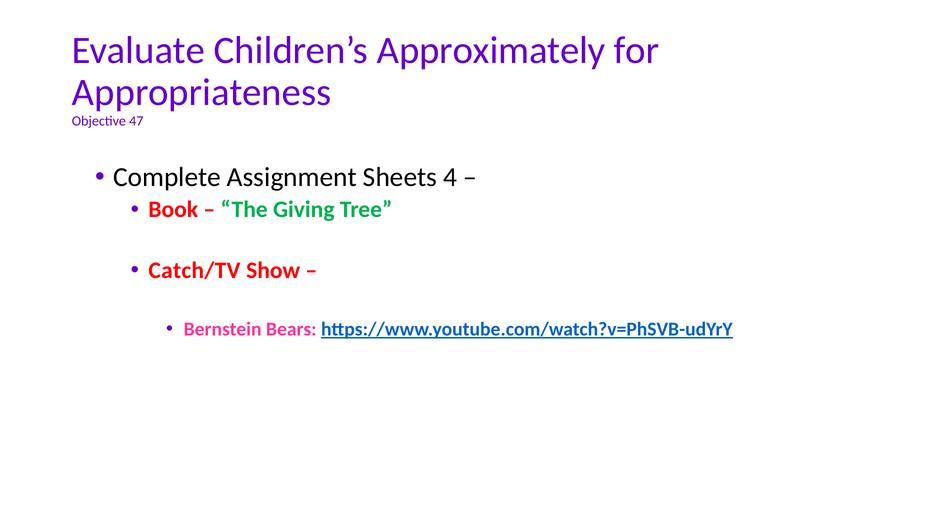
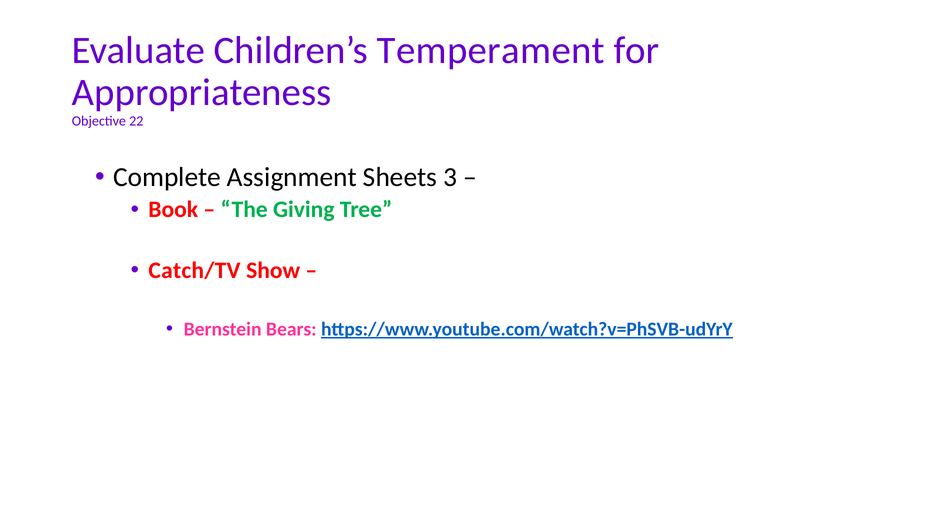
Approximately: Approximately -> Temperament
47: 47 -> 22
4: 4 -> 3
